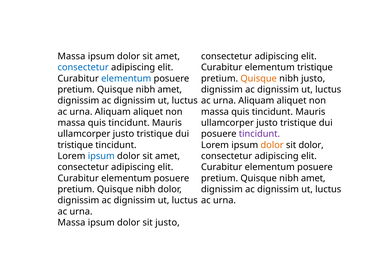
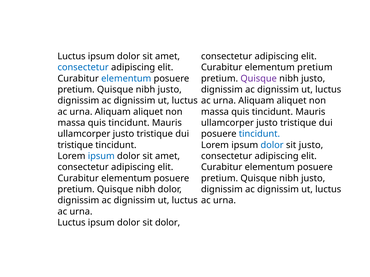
Massa at (71, 56): Massa -> Luctus
elementum tristique: tristique -> pretium
Quisque at (259, 79) colour: orange -> purple
amet at (170, 90): amet -> justo
tincidunt at (259, 134) colour: purple -> blue
dolor at (272, 145) colour: orange -> blue
sit dolor: dolor -> justo
amet at (313, 179): amet -> justo
Massa at (71, 223): Massa -> Luctus
sit justo: justo -> dolor
